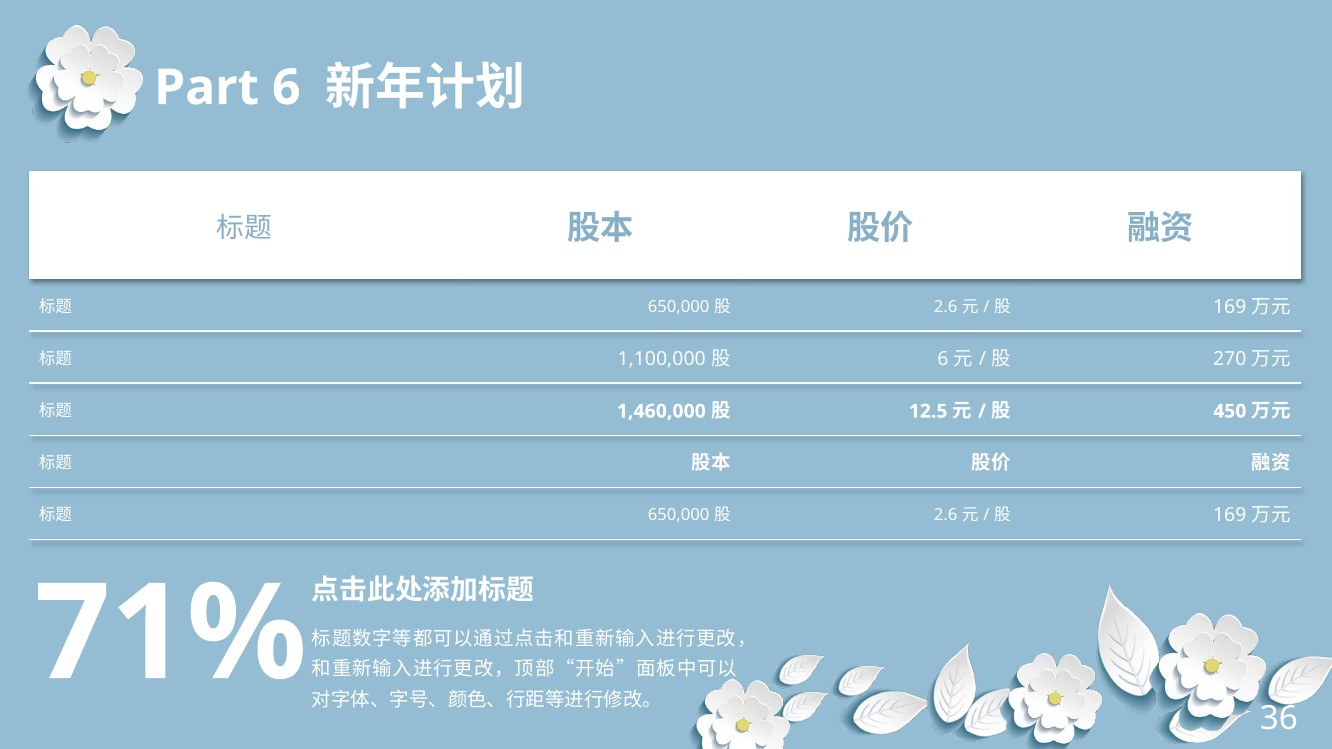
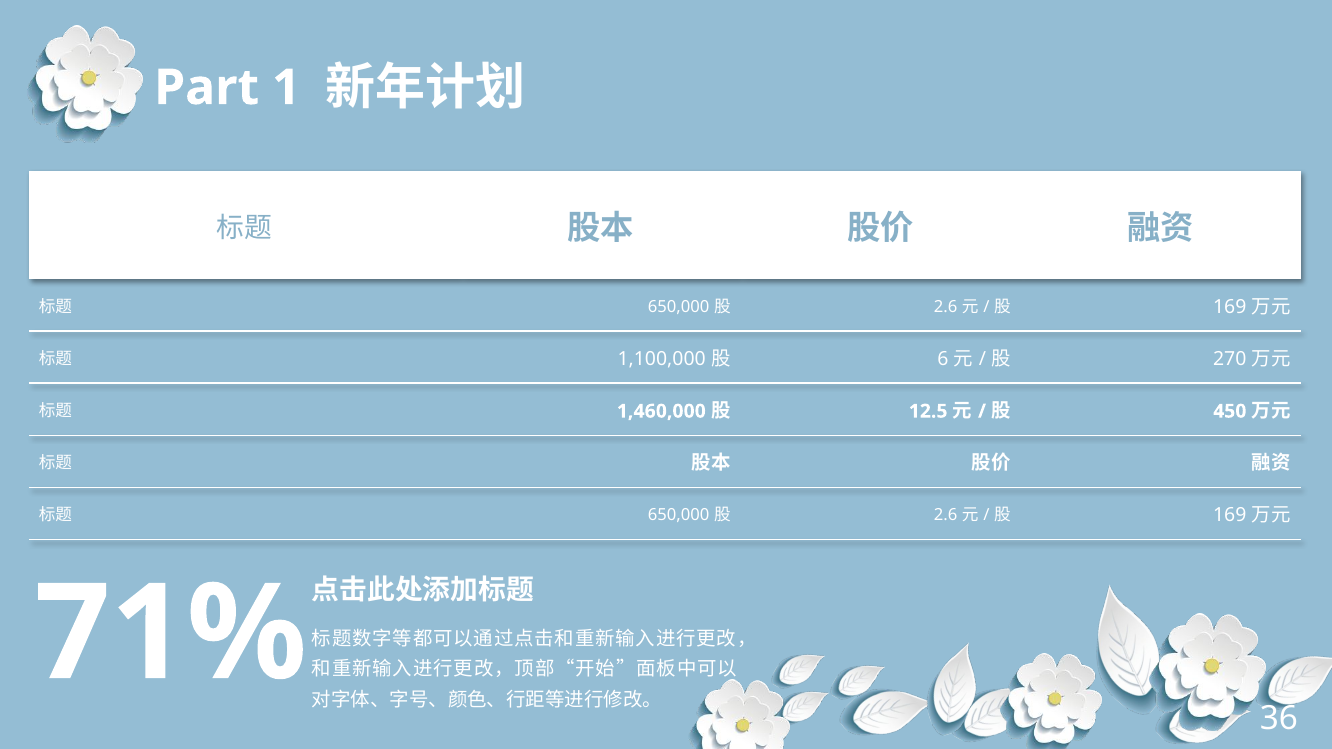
Part 6: 6 -> 1
